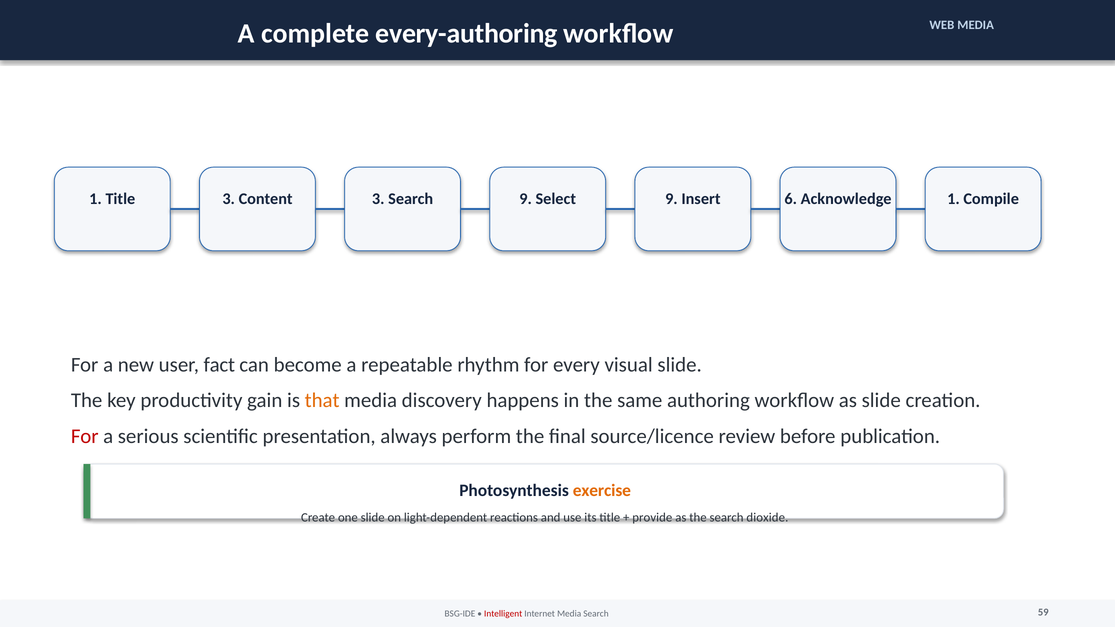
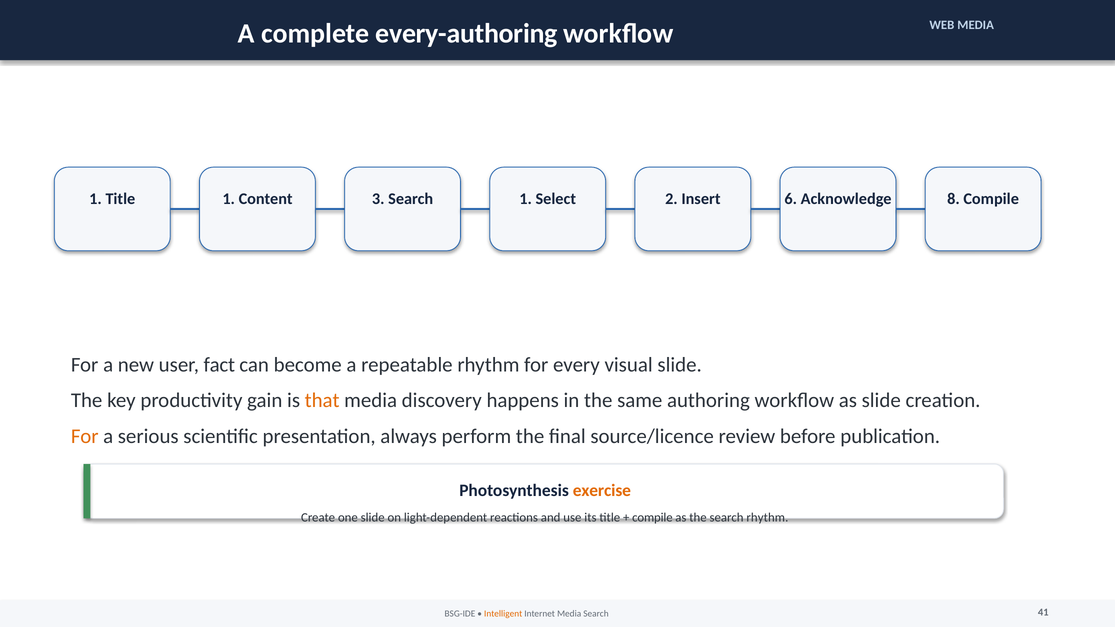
Title 3: 3 -> 1
Search 9: 9 -> 1
Select 9: 9 -> 2
Acknowledge 1: 1 -> 8
For at (85, 436) colour: red -> orange
provide at (652, 518): provide -> compile
search dioxide: dioxide -> rhythm
Intelligent colour: red -> orange
59: 59 -> 41
